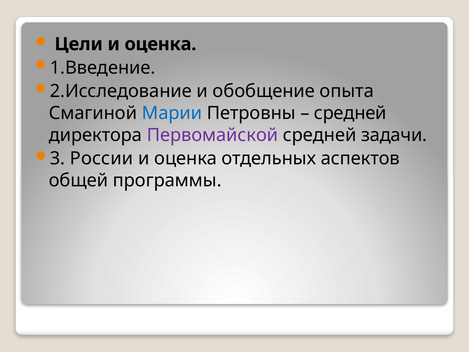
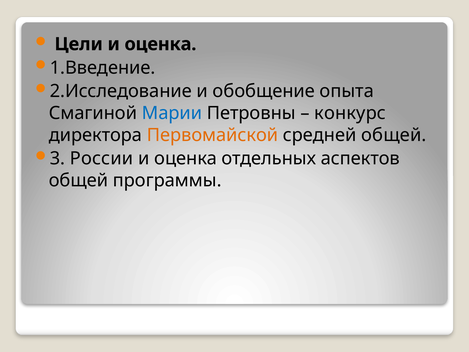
средней at (350, 113): средней -> конкурс
Первомайской colour: purple -> orange
средней задачи: задачи -> общей
